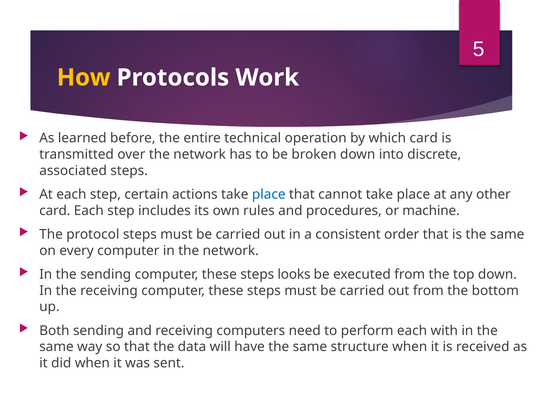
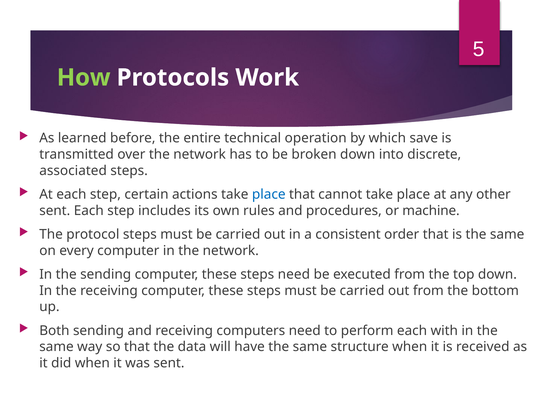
How colour: yellow -> light green
which card: card -> save
card at (55, 211): card -> sent
steps looks: looks -> need
